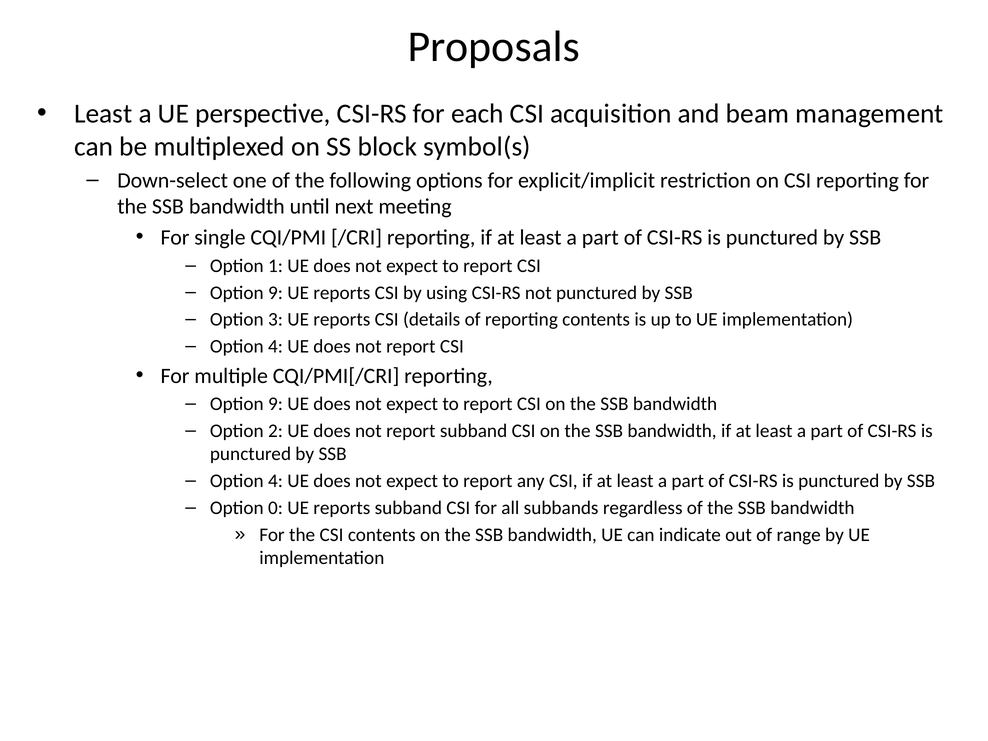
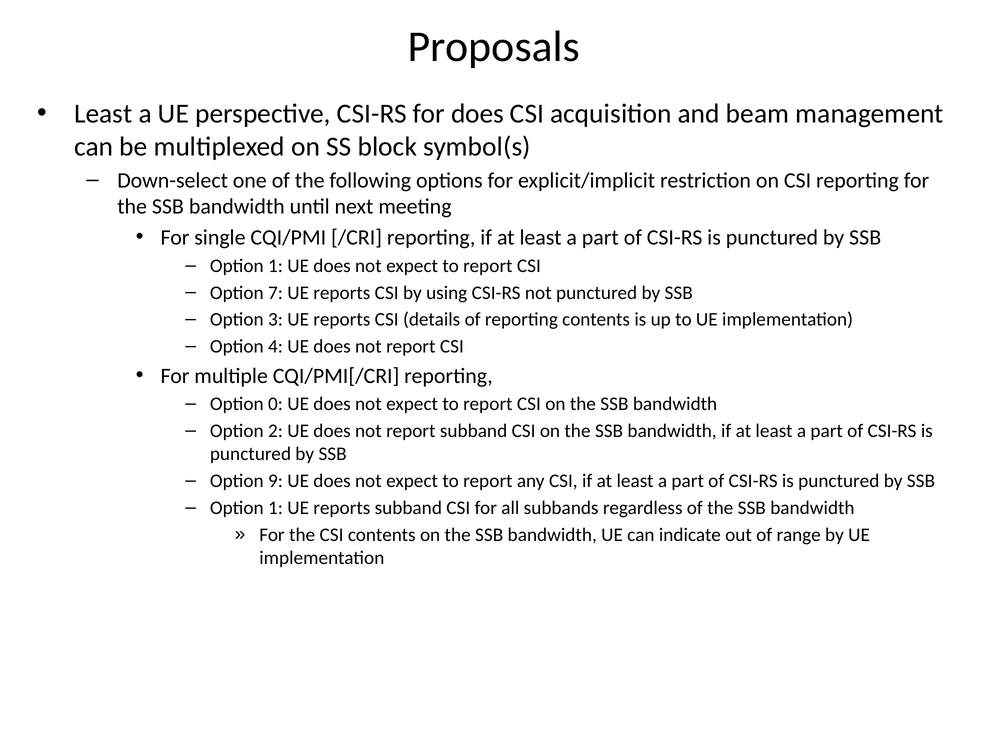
for each: each -> does
9 at (275, 293): 9 -> 7
9 at (275, 404): 9 -> 0
4 at (275, 481): 4 -> 9
0 at (275, 508): 0 -> 1
